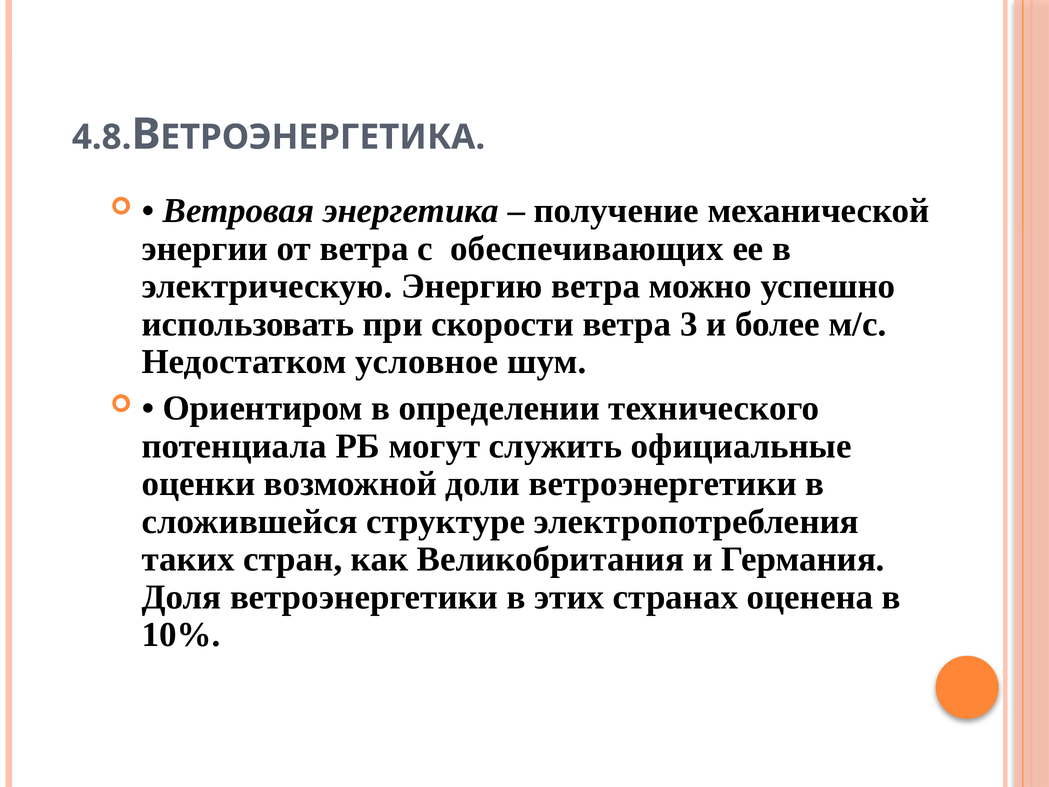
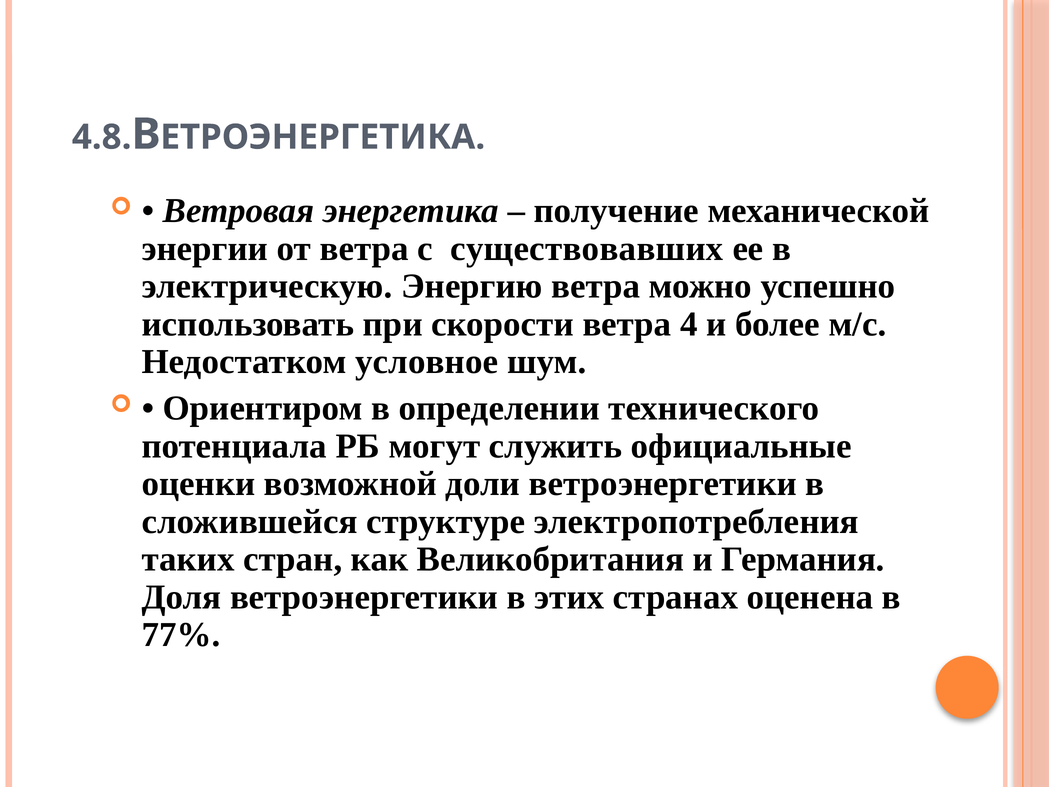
обеспечивающих: обеспечивающих -> существовавших
3: 3 -> 4
10%: 10% -> 77%
